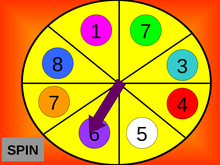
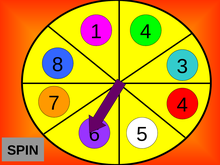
1 7: 7 -> 4
